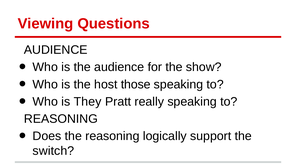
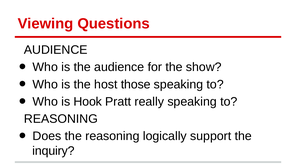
They: They -> Hook
switch: switch -> inquiry
